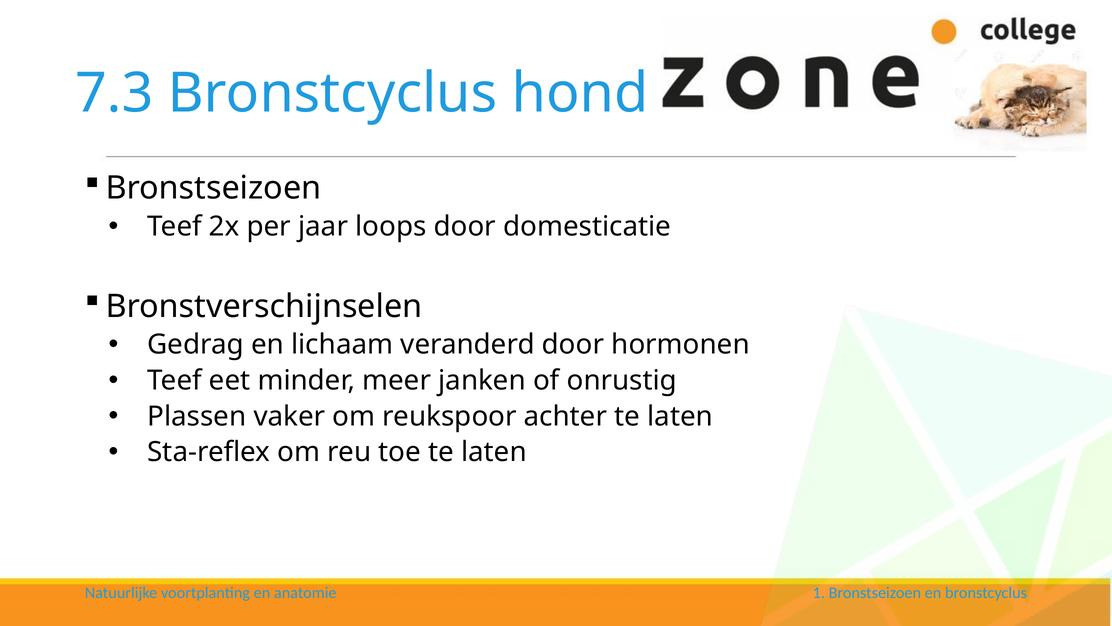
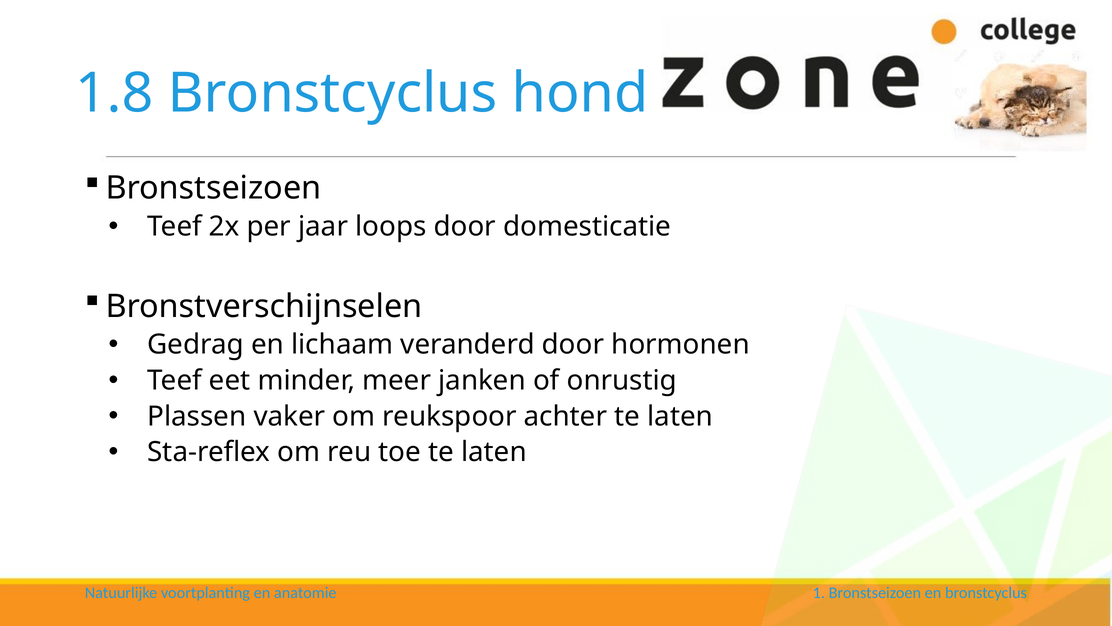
7.3: 7.3 -> 1.8
